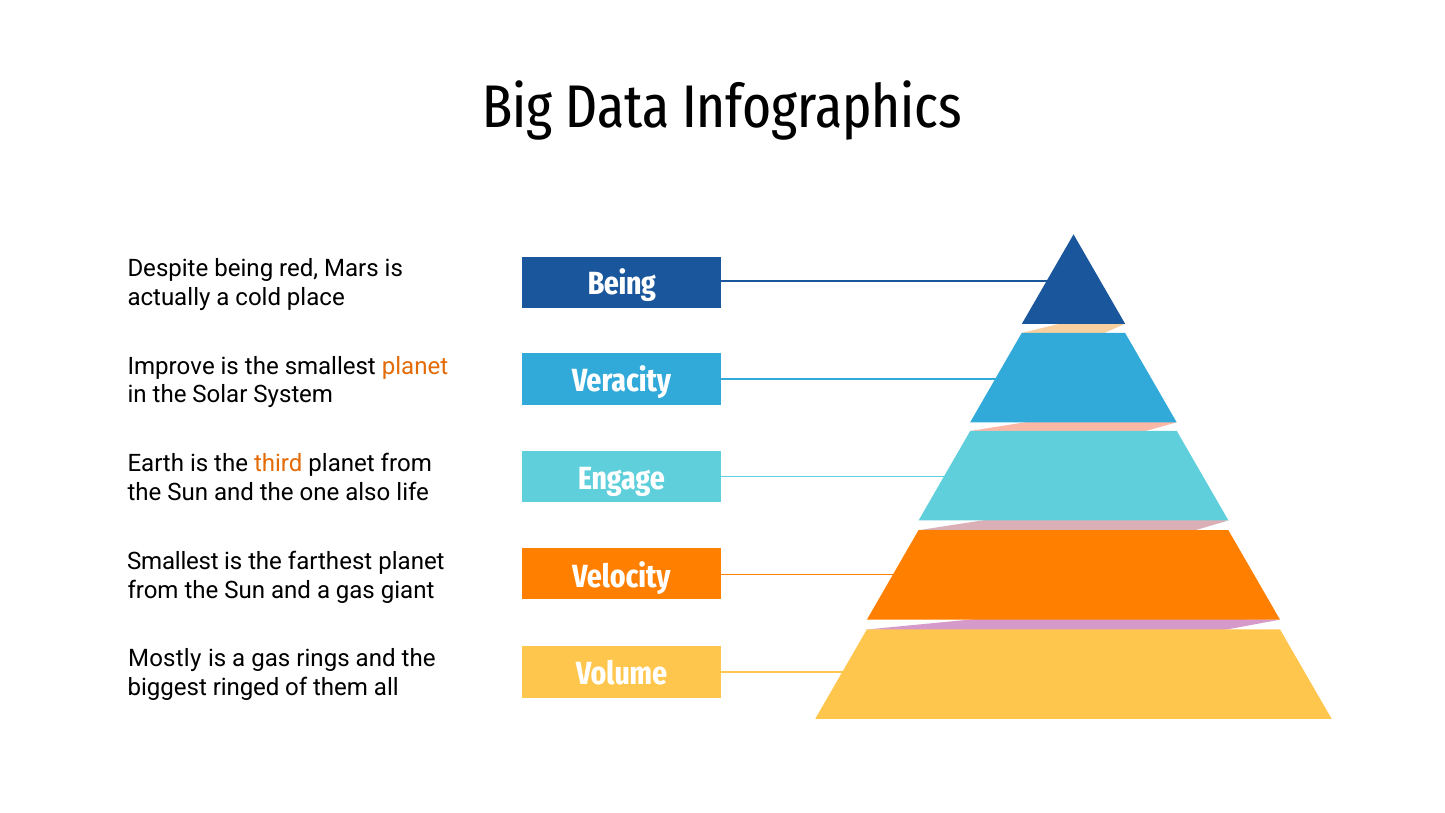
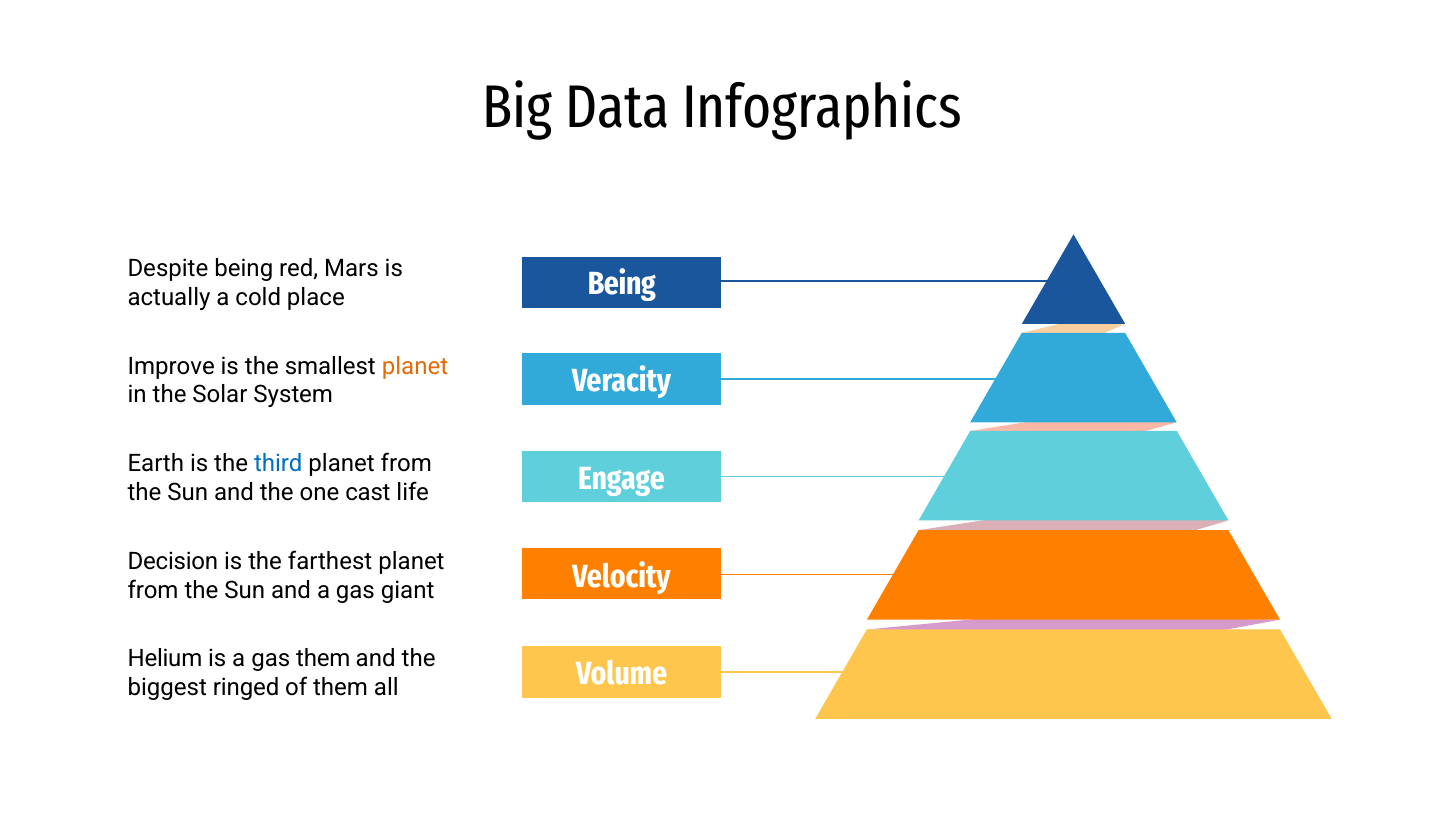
third colour: orange -> blue
also: also -> cast
Smallest at (173, 561): Smallest -> Decision
Mostly: Mostly -> Helium
gas rings: rings -> them
